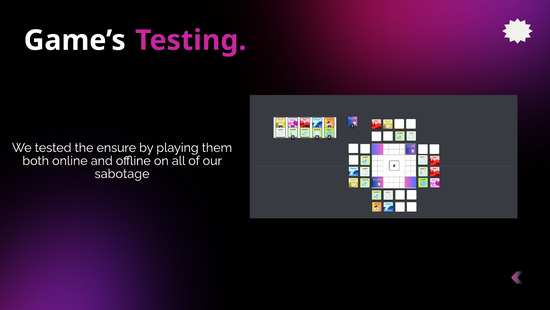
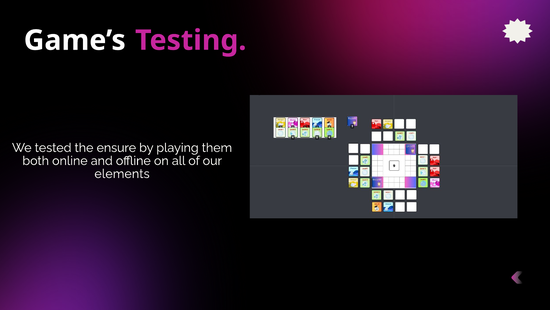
sabotage: sabotage -> elements
